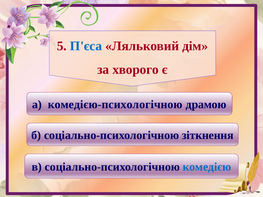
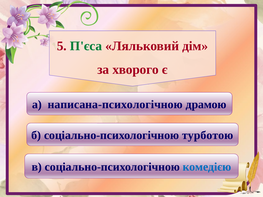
П'єса colour: blue -> green
комедією-психологічною: комедією-психологічною -> написана-психологічною
зіткнення: зіткнення -> турботою
